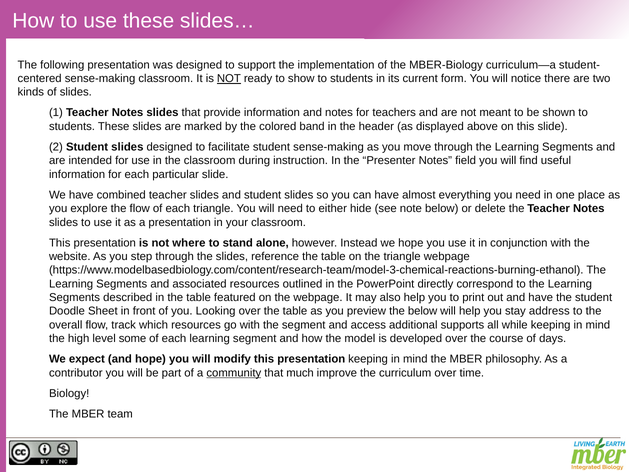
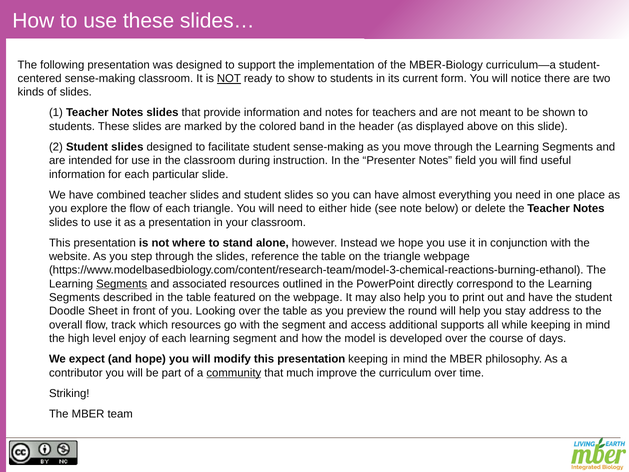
Segments at (122, 284) underline: none -> present
the below: below -> round
some: some -> enjoy
Biology: Biology -> Striking
